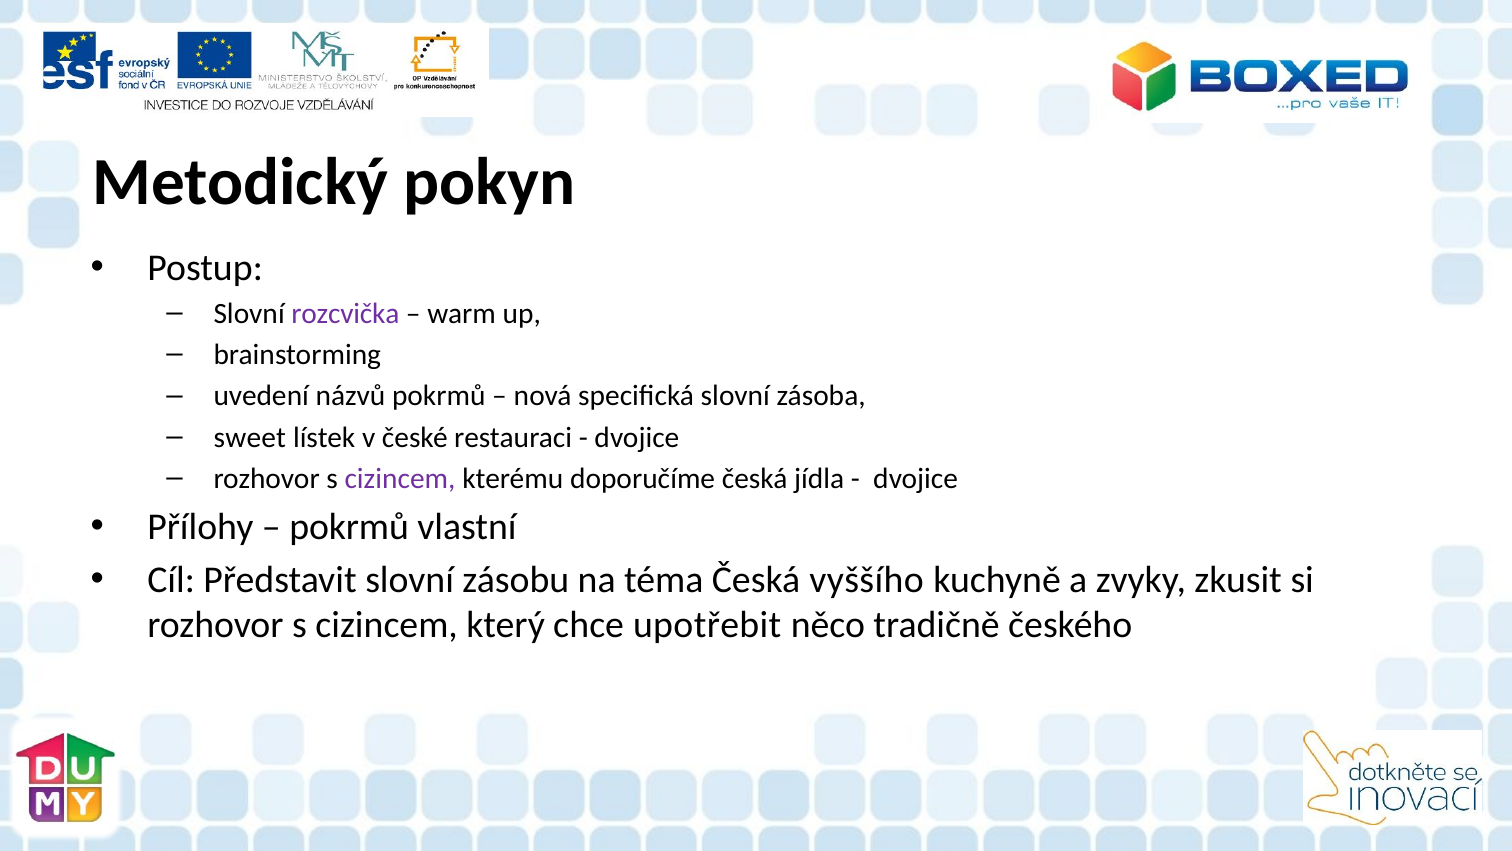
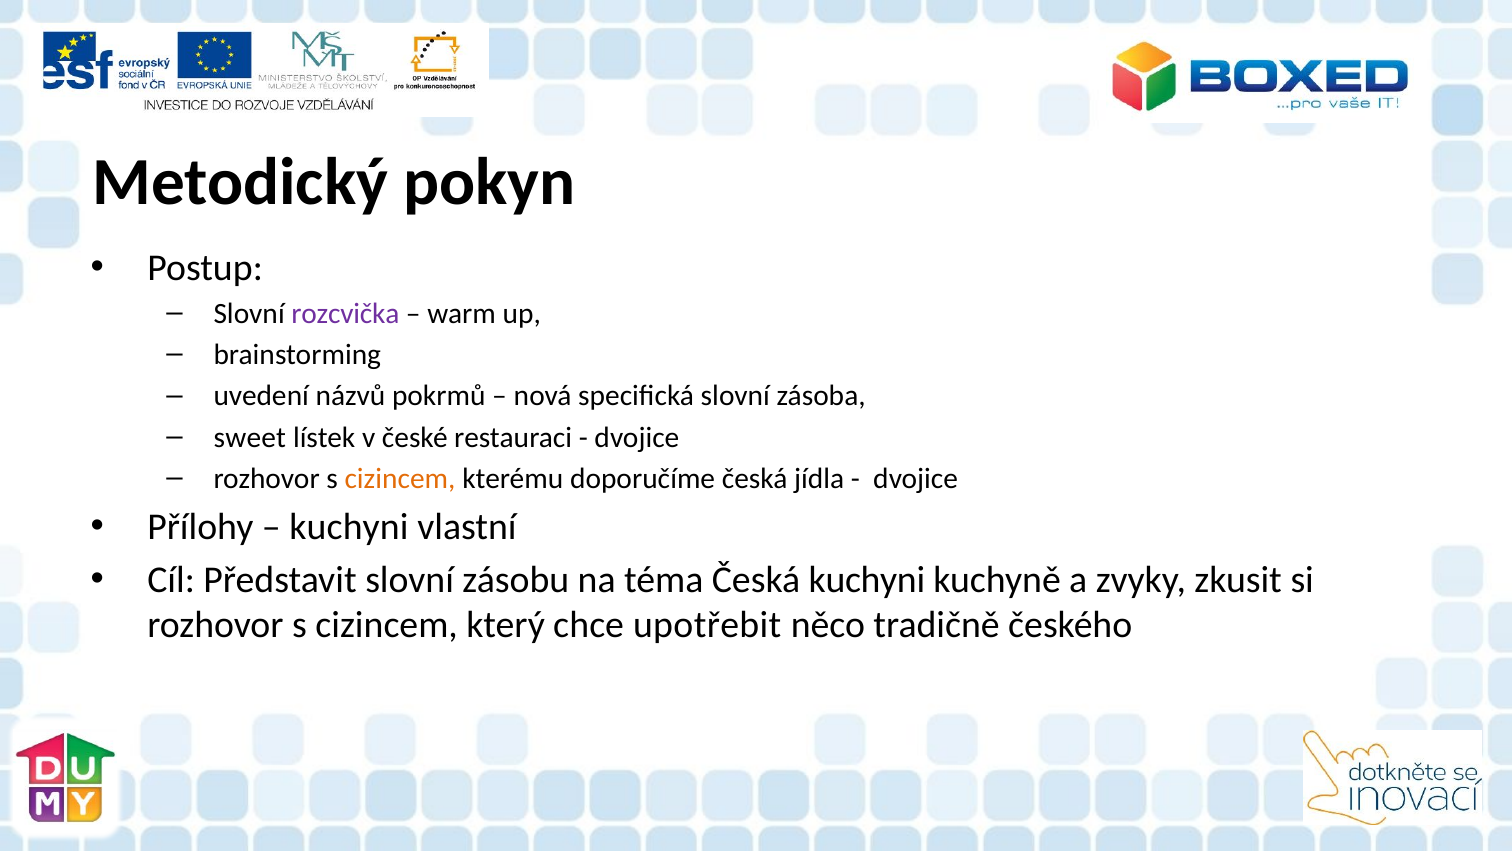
cizincem at (400, 478) colour: purple -> orange
pokrmů at (349, 527): pokrmů -> kuchyni
Česká vyššího: vyššího -> kuchyni
